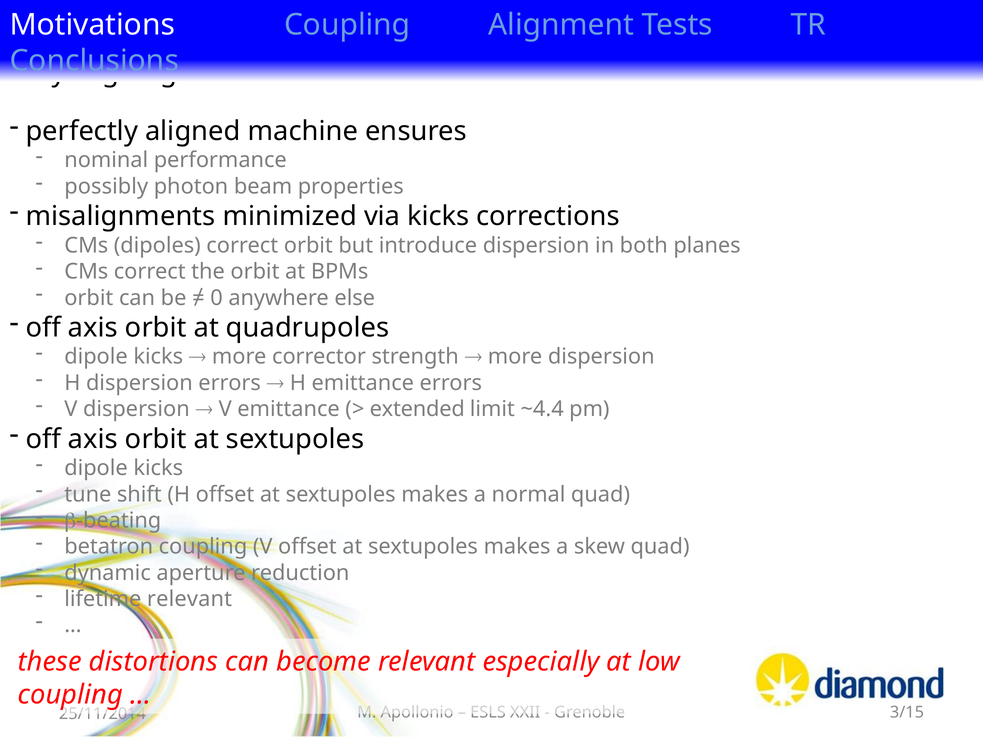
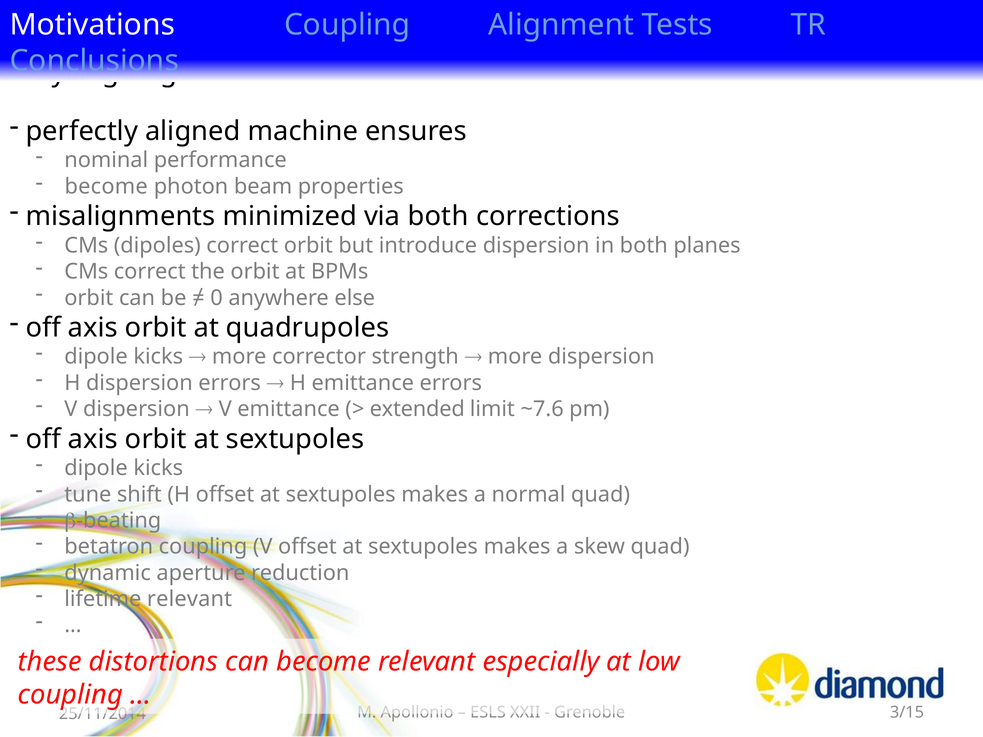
possibly at (106, 187): possibly -> become
via kicks: kicks -> both
~4.4: ~4.4 -> ~7.6
